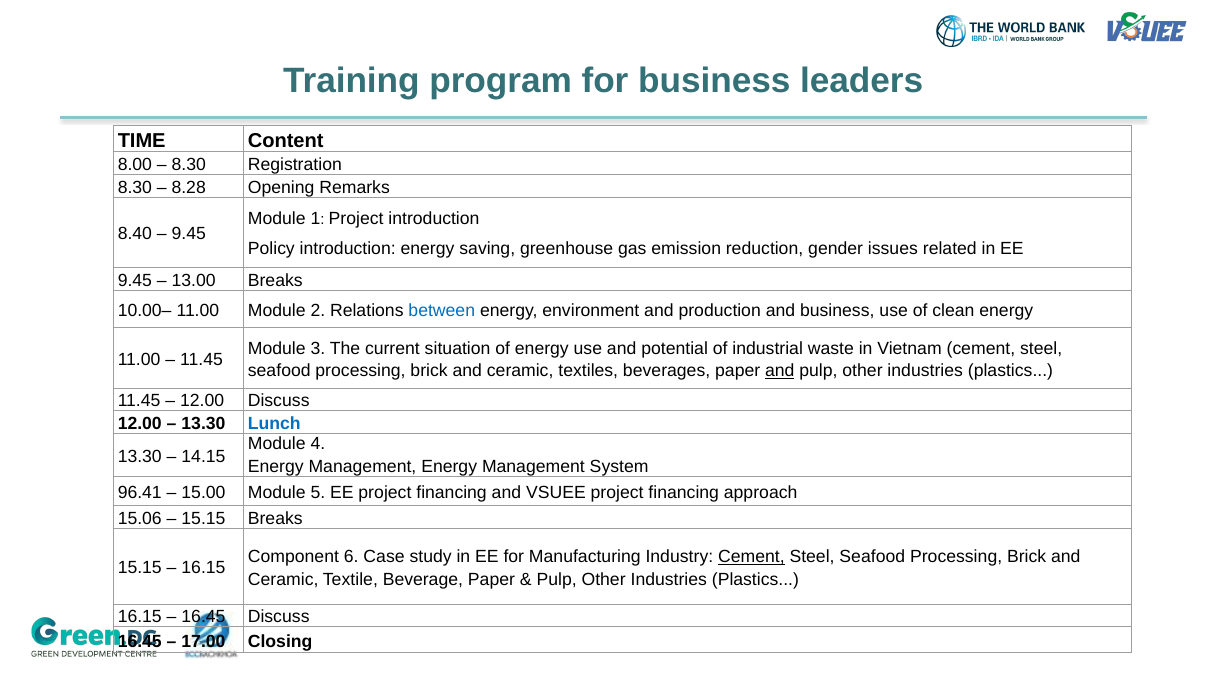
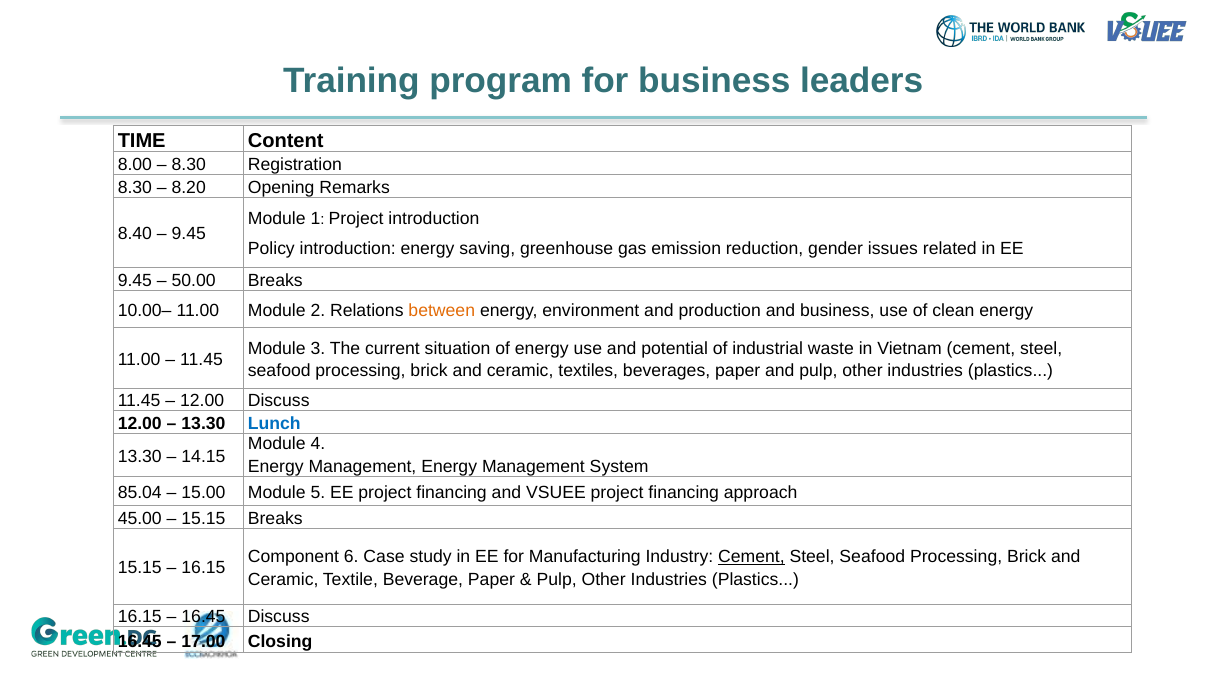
8.28: 8.28 -> 8.20
13.00: 13.00 -> 50.00
between colour: blue -> orange
and at (780, 371) underline: present -> none
96.41: 96.41 -> 85.04
15.06: 15.06 -> 45.00
